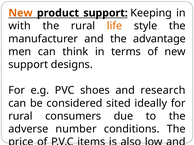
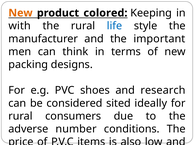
product support: support -> colored
life colour: orange -> blue
advantage: advantage -> important
support at (28, 65): support -> packing
